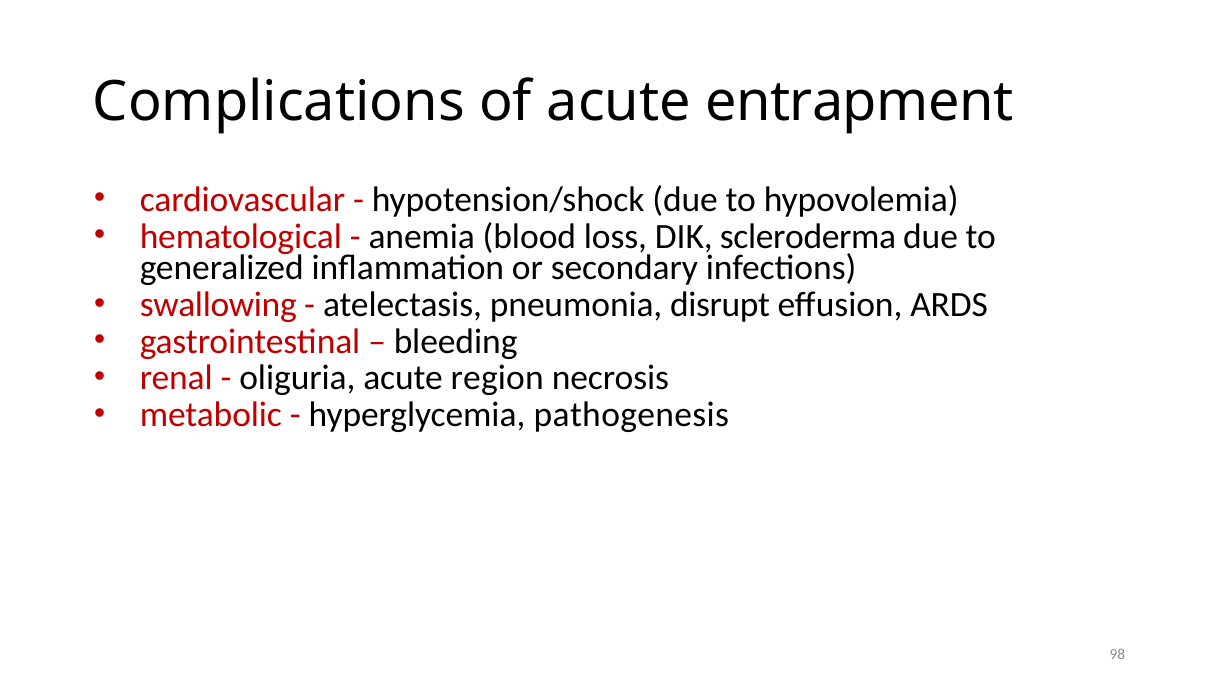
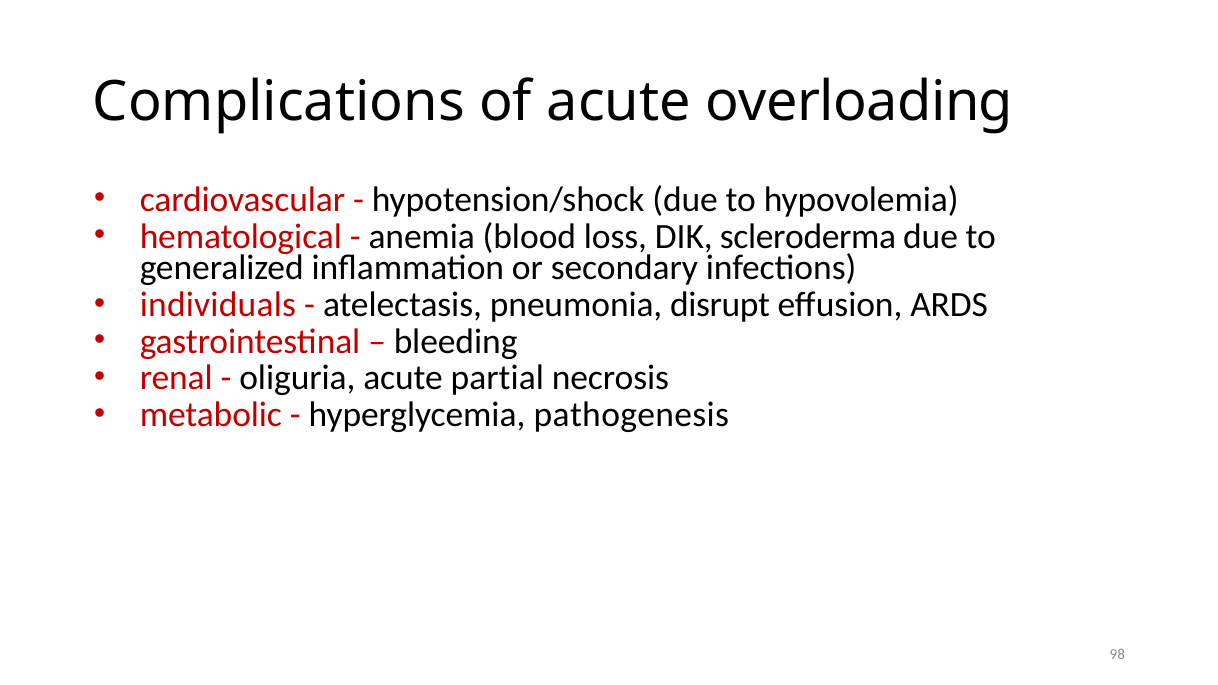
entrapment: entrapment -> overloading
swallowing: swallowing -> individuals
region: region -> partial
